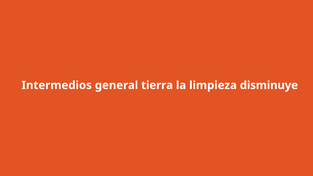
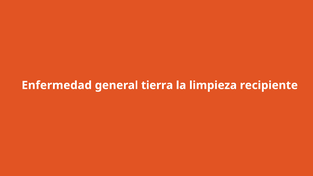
Intermedios: Intermedios -> Enfermedad
disminuye: disminuye -> recipiente
